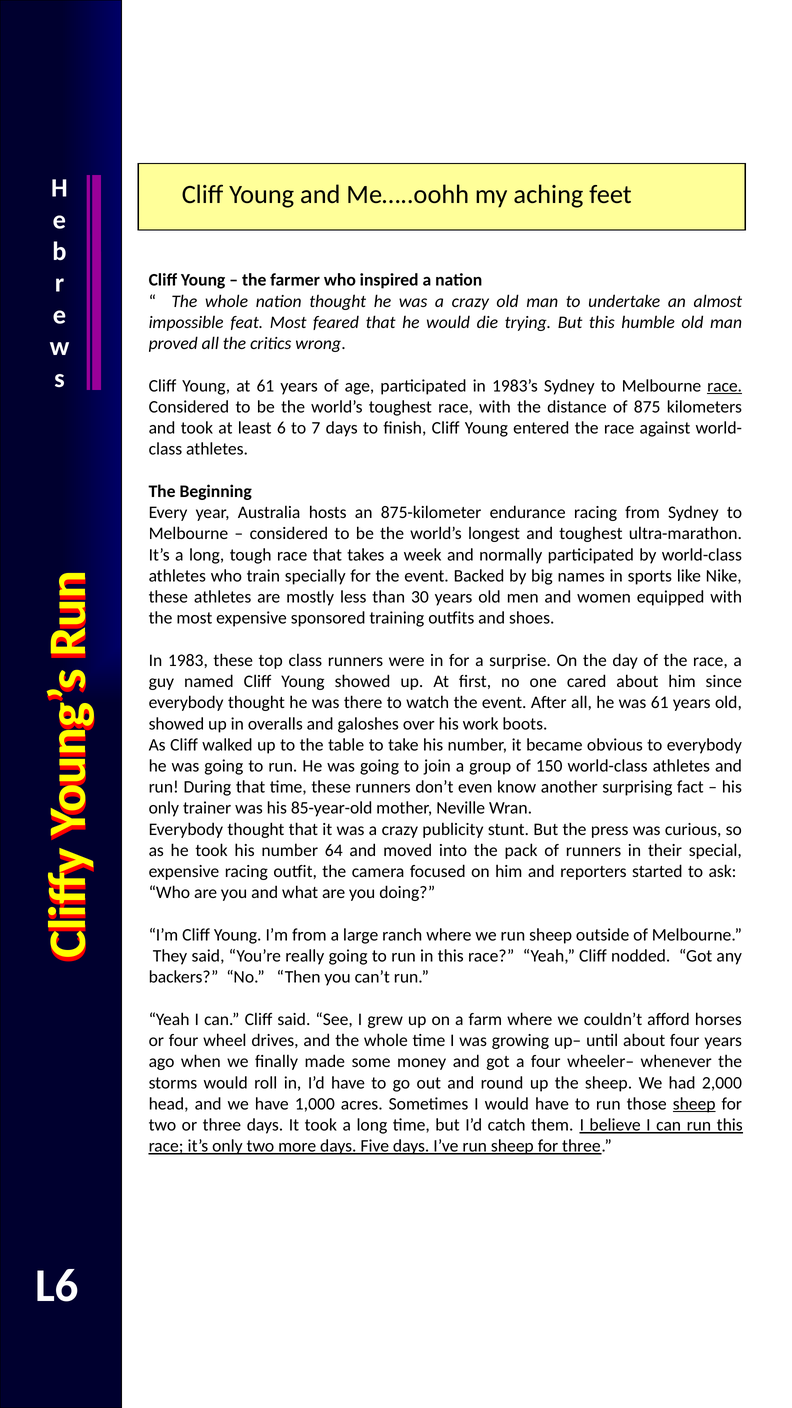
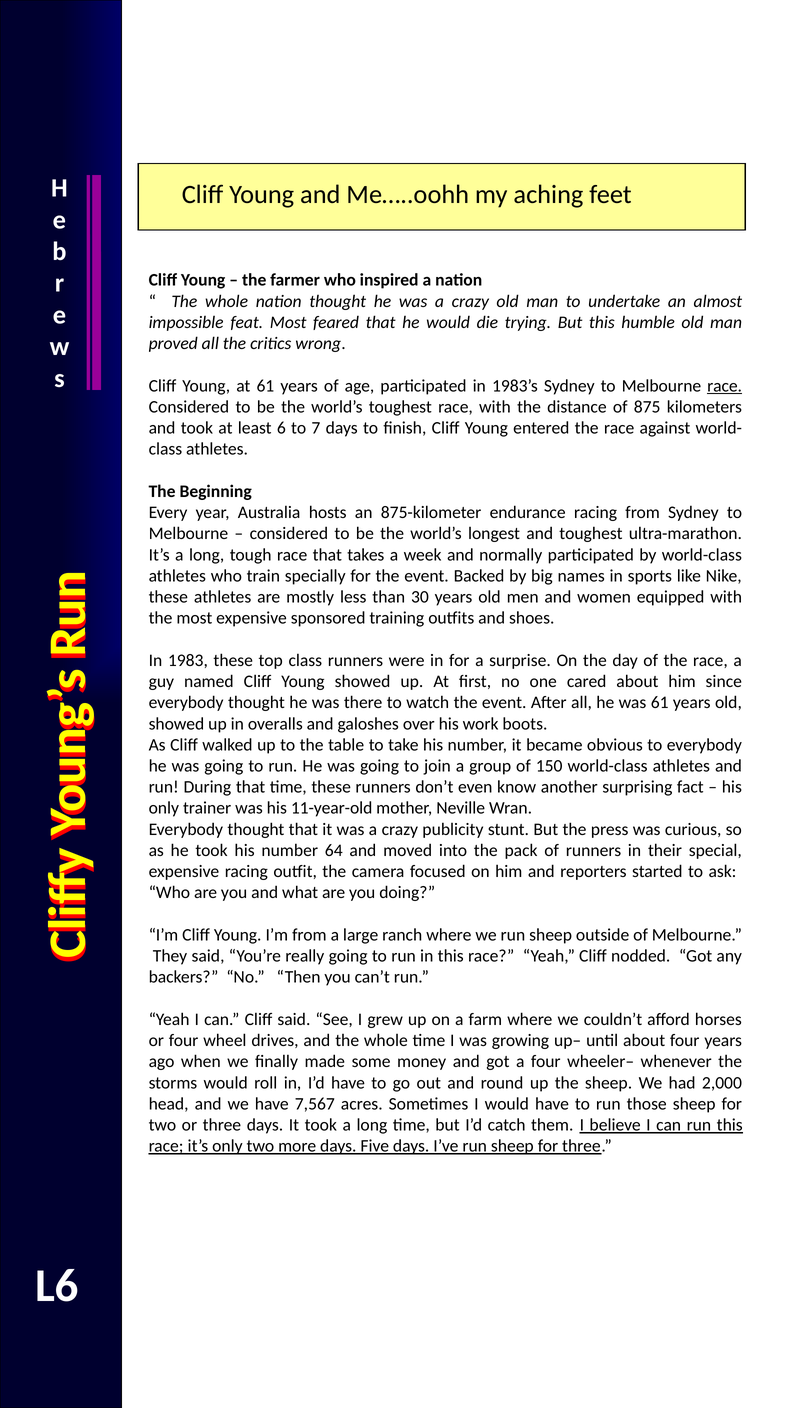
85-year-old: 85-year-old -> 11-year-old
1,000: 1,000 -> 7,567
sheep at (694, 1104) underline: present -> none
